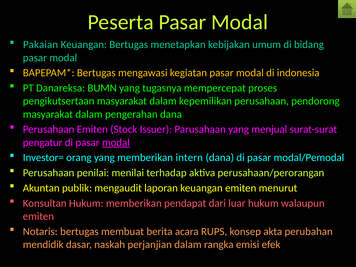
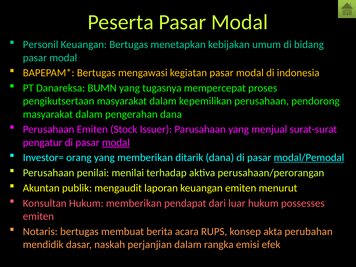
Pakaian: Pakaian -> Personil
intern: intern -> ditarik
modal/Pemodal underline: none -> present
walaupun: walaupun -> possesses
